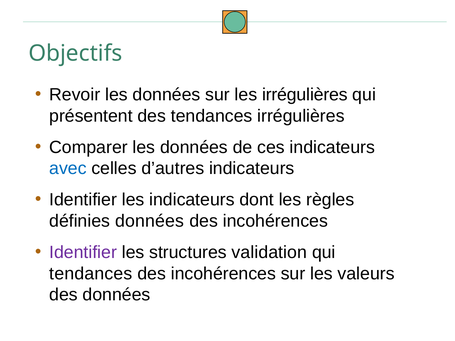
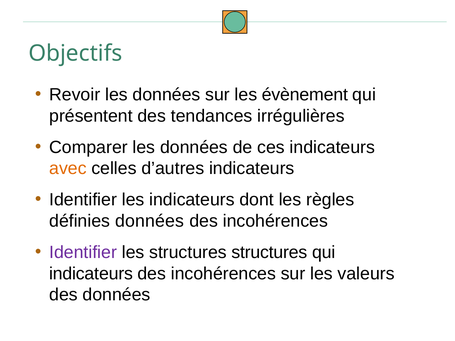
les irrégulières: irrégulières -> évènement
avec colour: blue -> orange
structures validation: validation -> structures
tendances at (91, 274): tendances -> indicateurs
